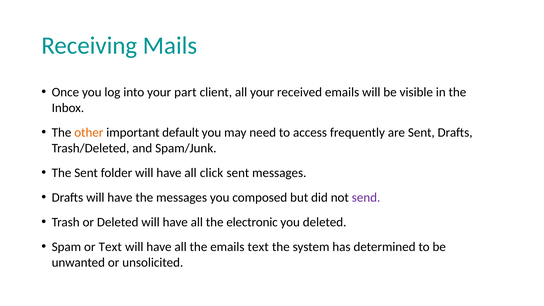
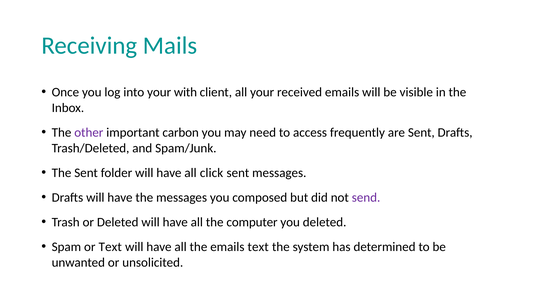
part: part -> with
other colour: orange -> purple
default: default -> carbon
electronic: electronic -> computer
